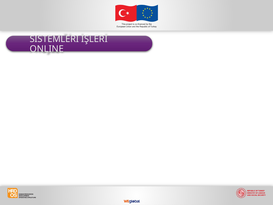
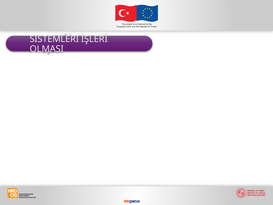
ONLINE: ONLINE -> OLMASI
